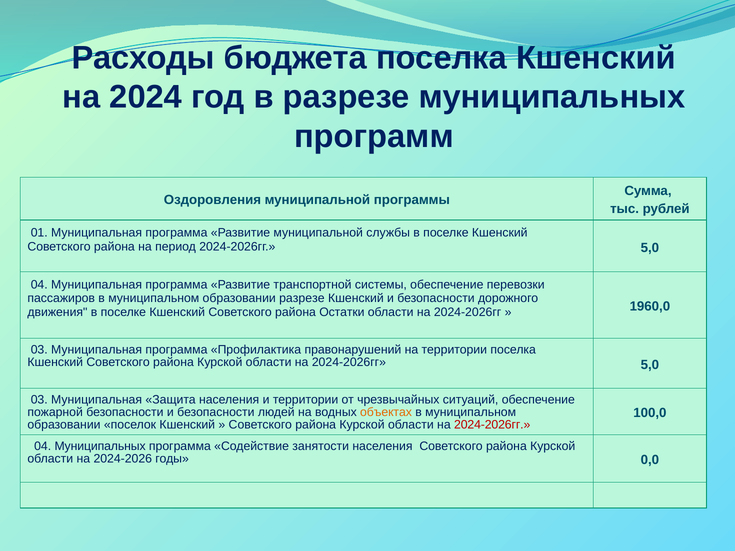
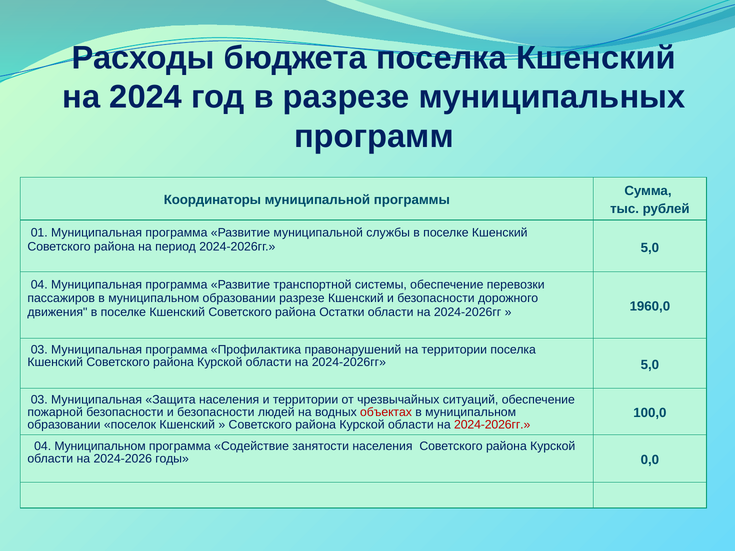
Оздоровления: Оздоровления -> Координаторы
объектах colour: orange -> red
04 Муниципальных: Муниципальных -> Муниципальном
